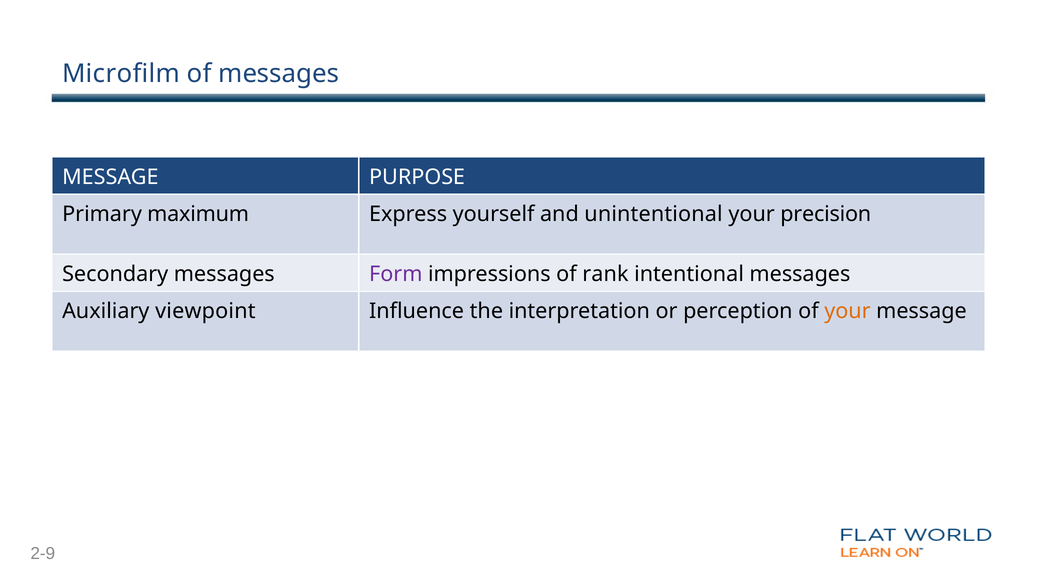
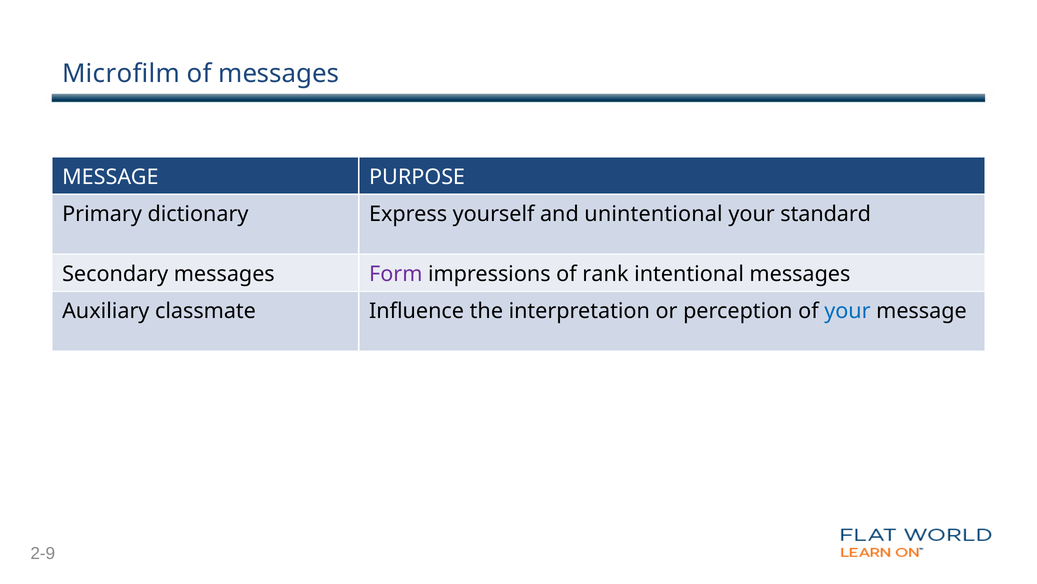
maximum: maximum -> dictionary
precision: precision -> standard
viewpoint: viewpoint -> classmate
your at (847, 311) colour: orange -> blue
